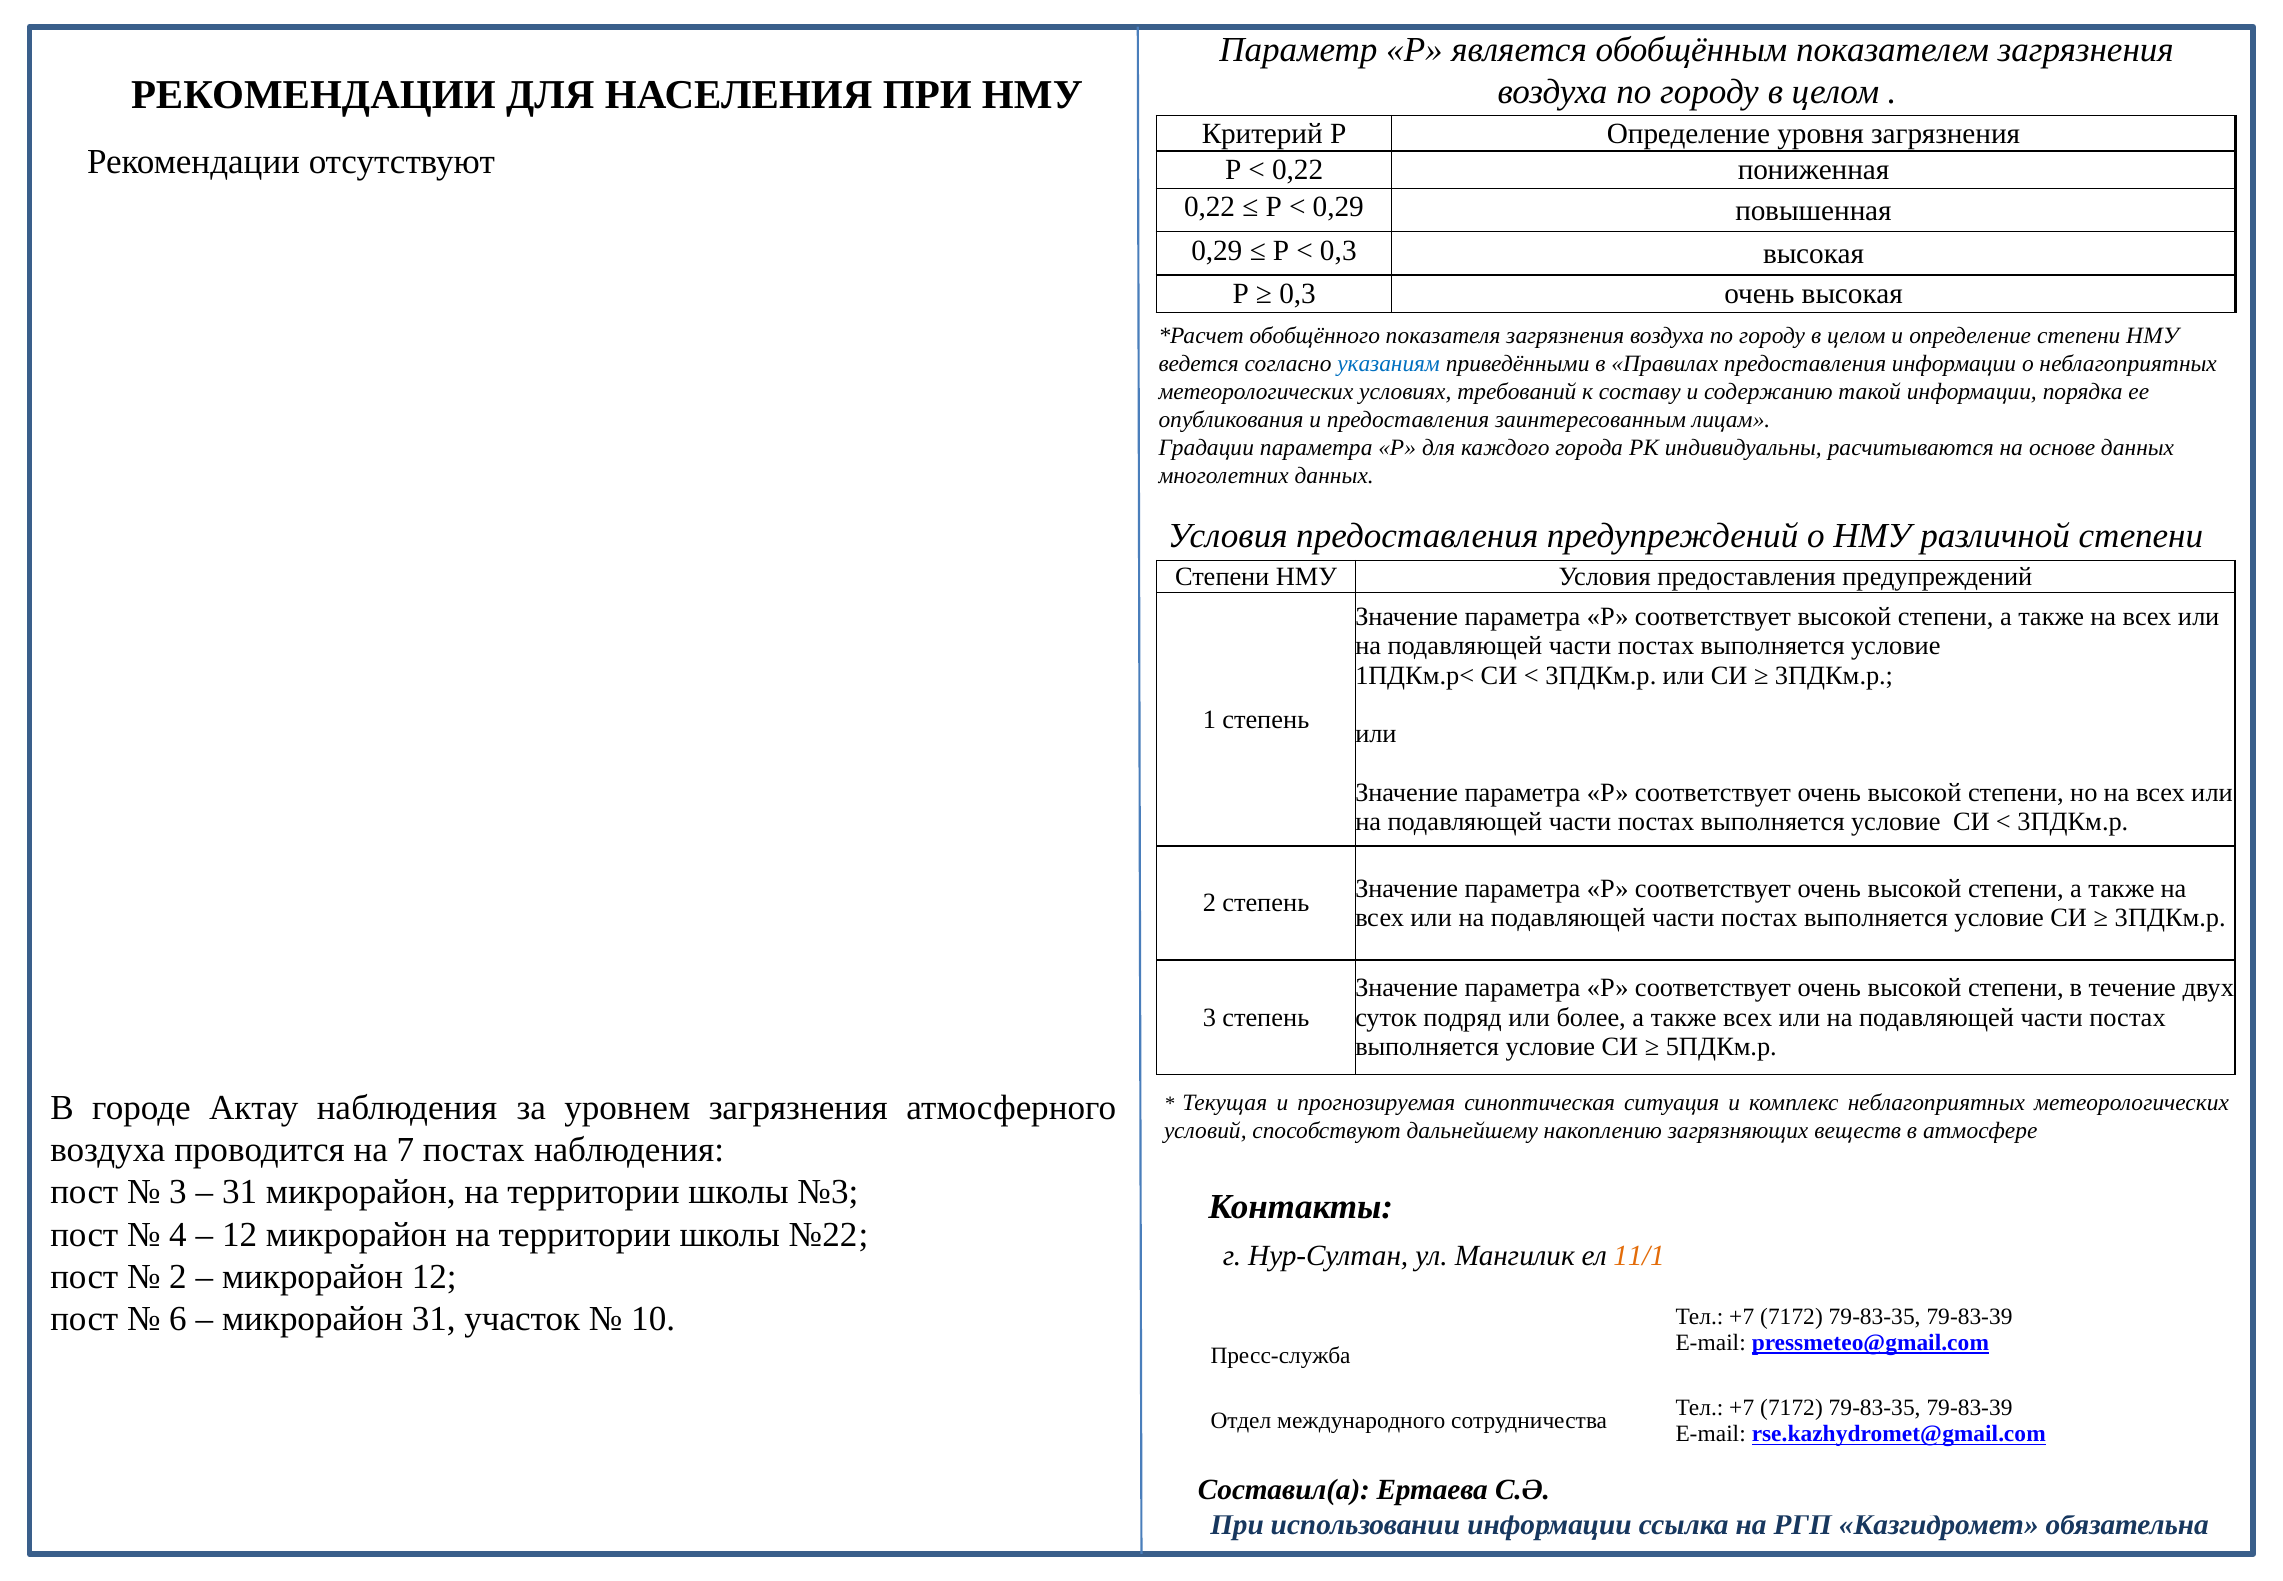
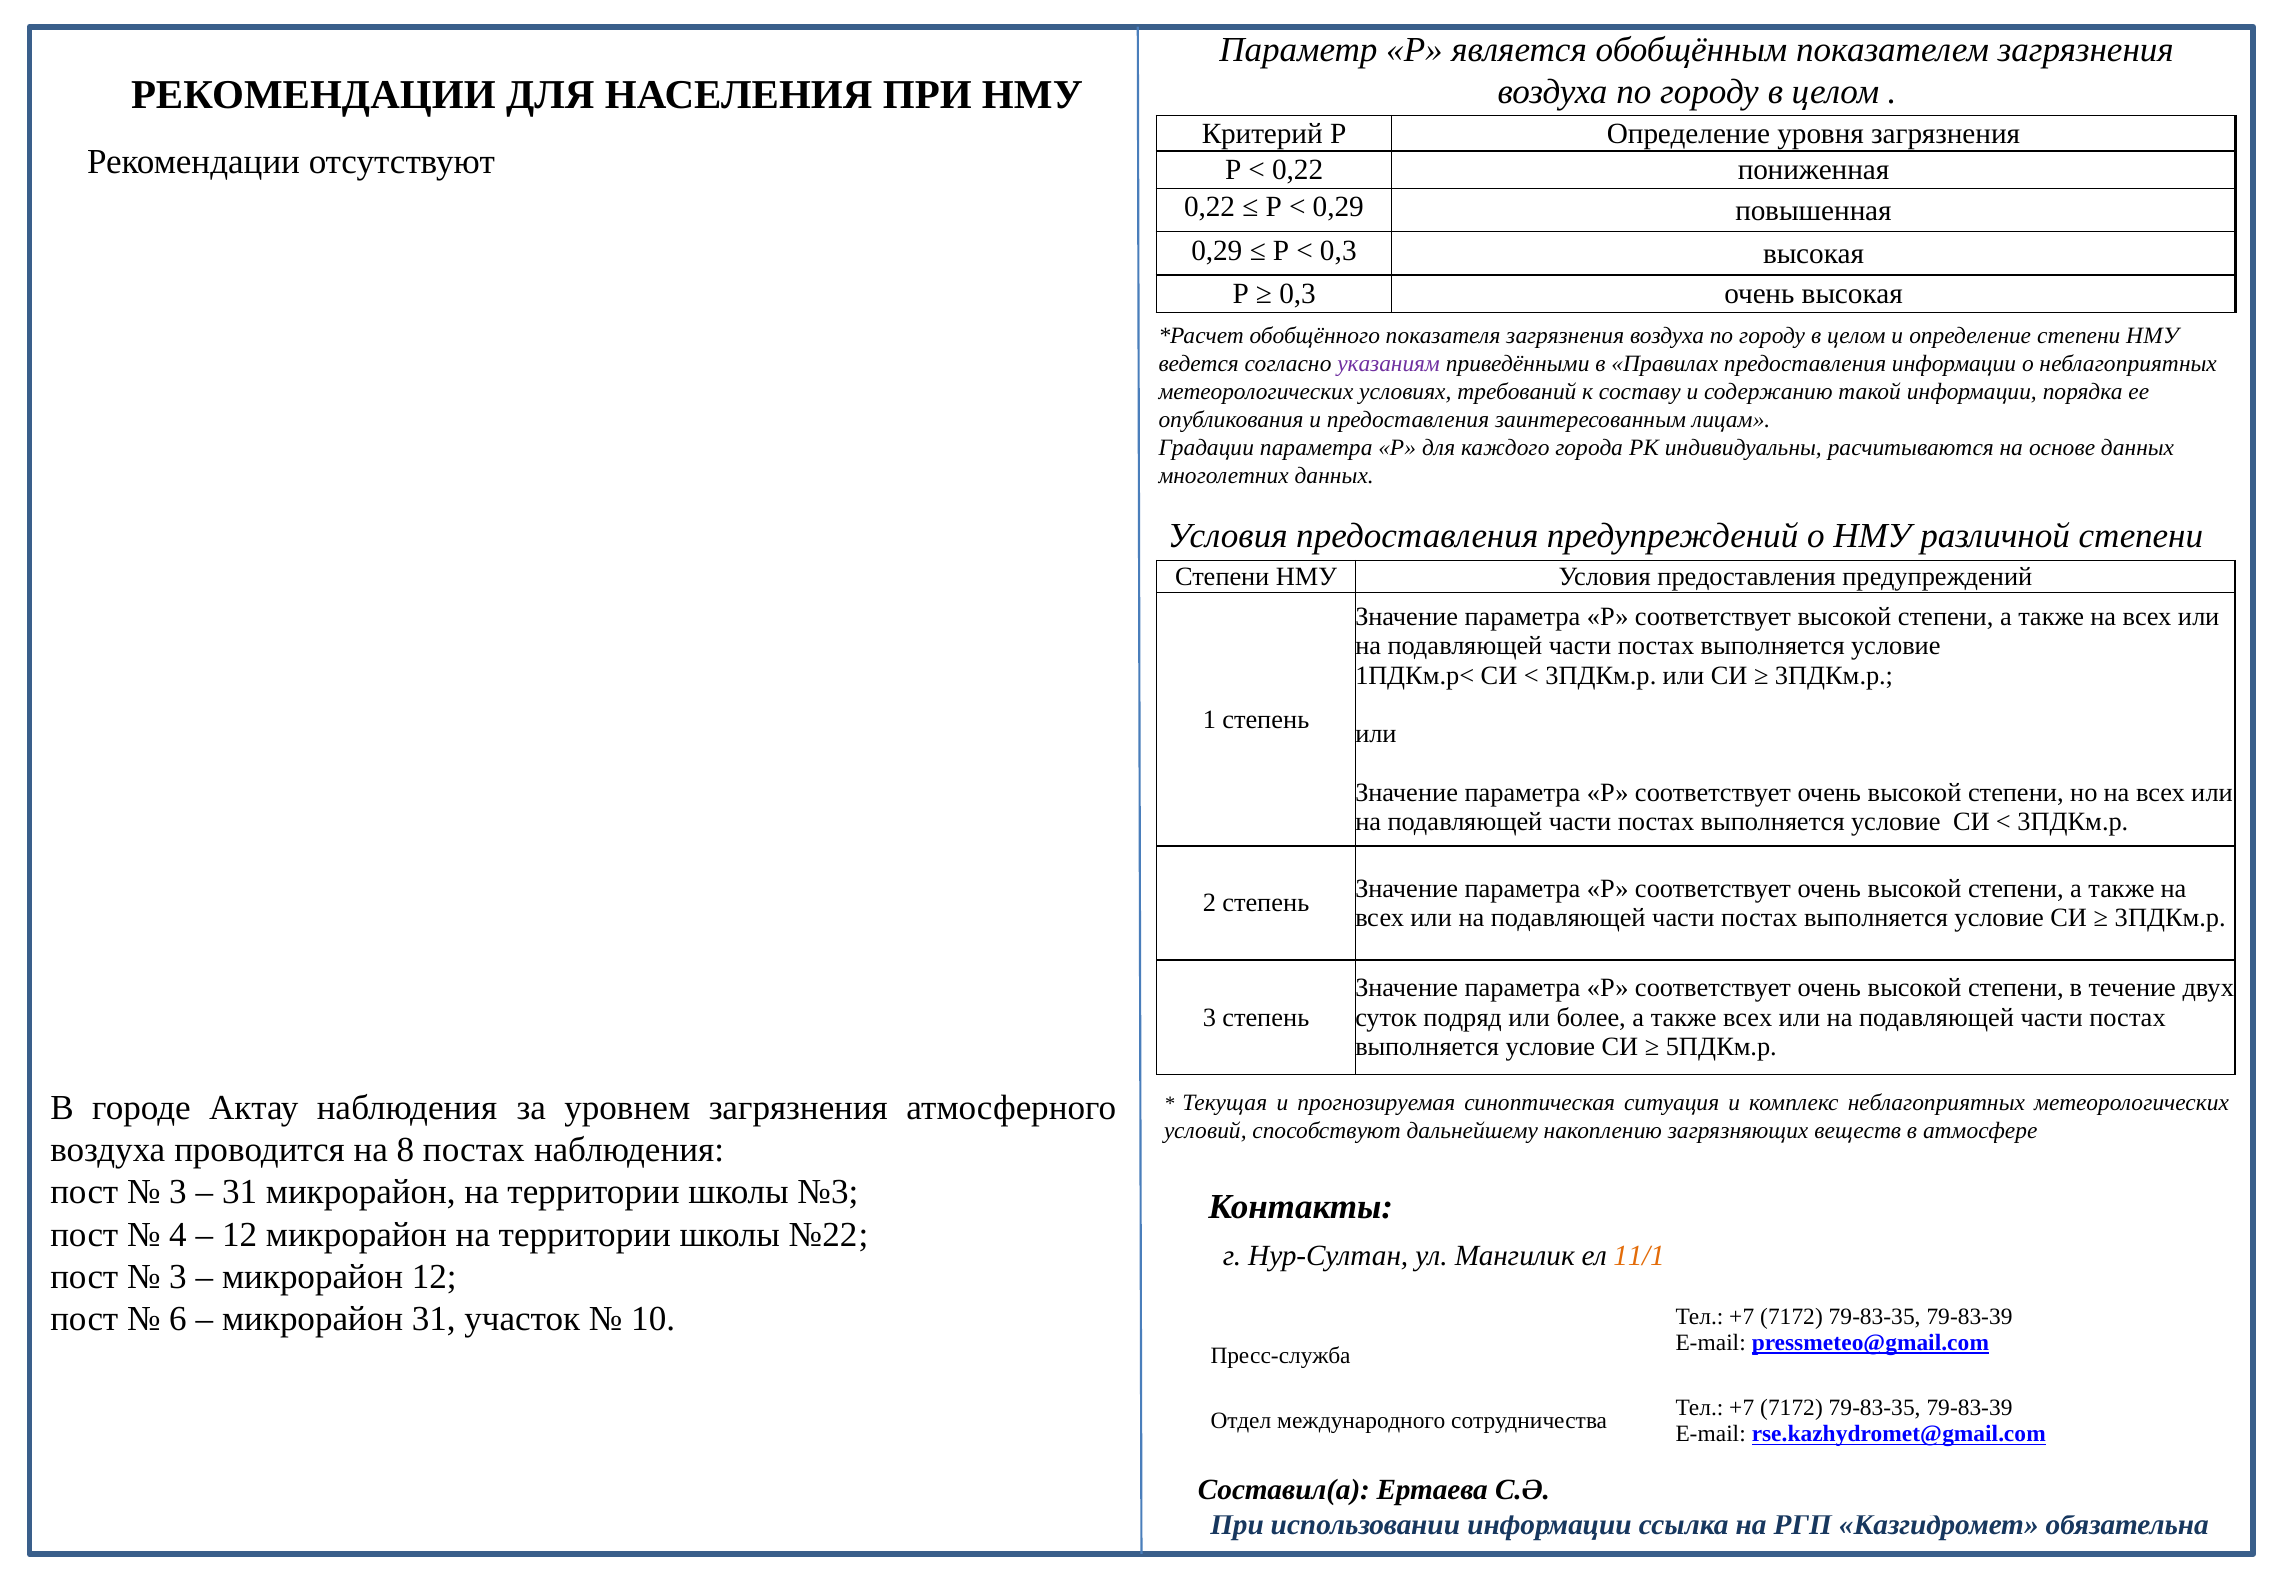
указаниям colour: blue -> purple
7: 7 -> 8
2 at (178, 1276): 2 -> 3
